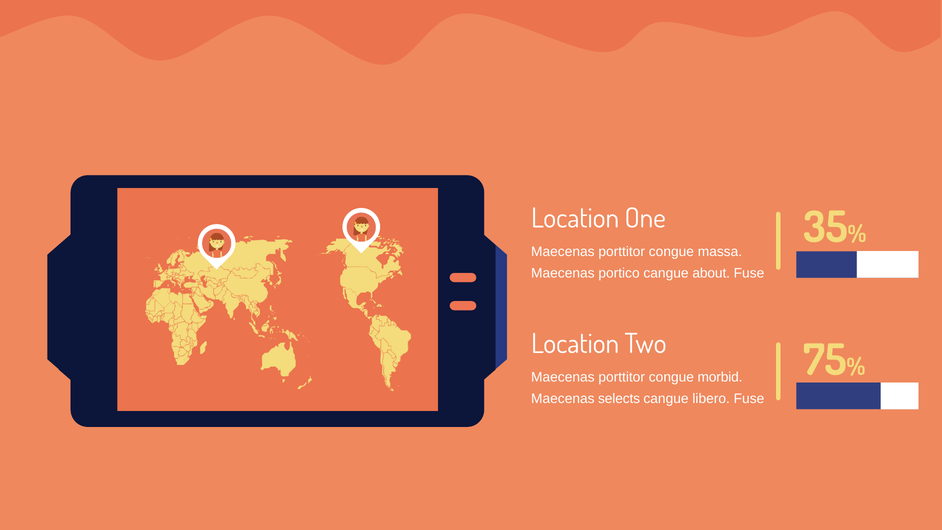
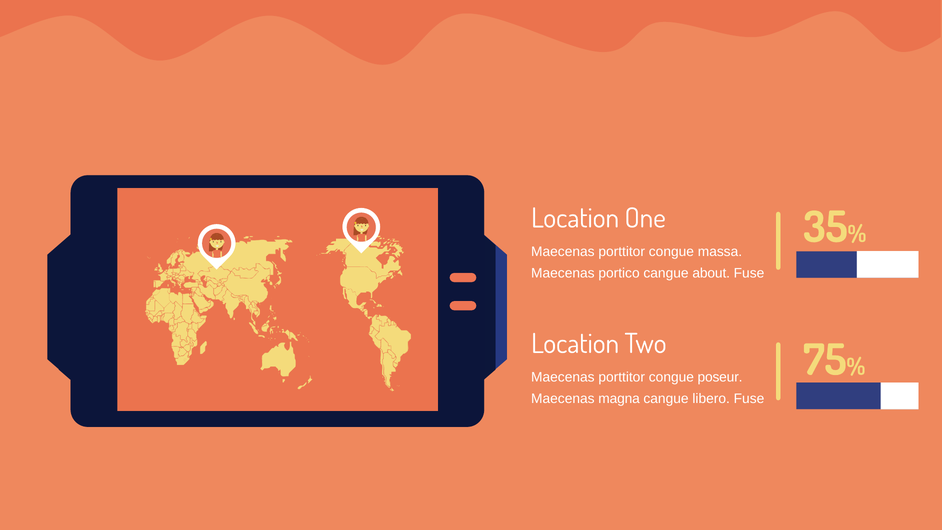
morbid: morbid -> poseur
selects: selects -> magna
